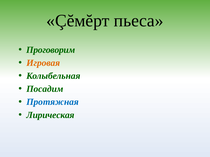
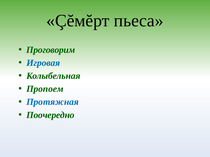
Игровая colour: orange -> blue
Посадим: Посадим -> Пропоем
Лирическая: Лирическая -> Поочередно
